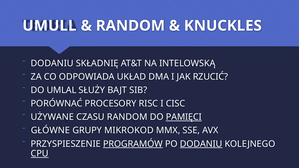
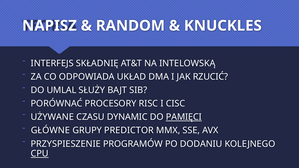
UMULL: UMULL -> NAPISZ
DODANIU at (52, 63): DODANIU -> INTERFEJS
CZASU RANDOM: RANDOM -> DYNAMIC
MIKROKOD: MIKROKOD -> PREDICTOR
PROGRAMÓW underline: present -> none
DODANIU at (201, 144) underline: present -> none
